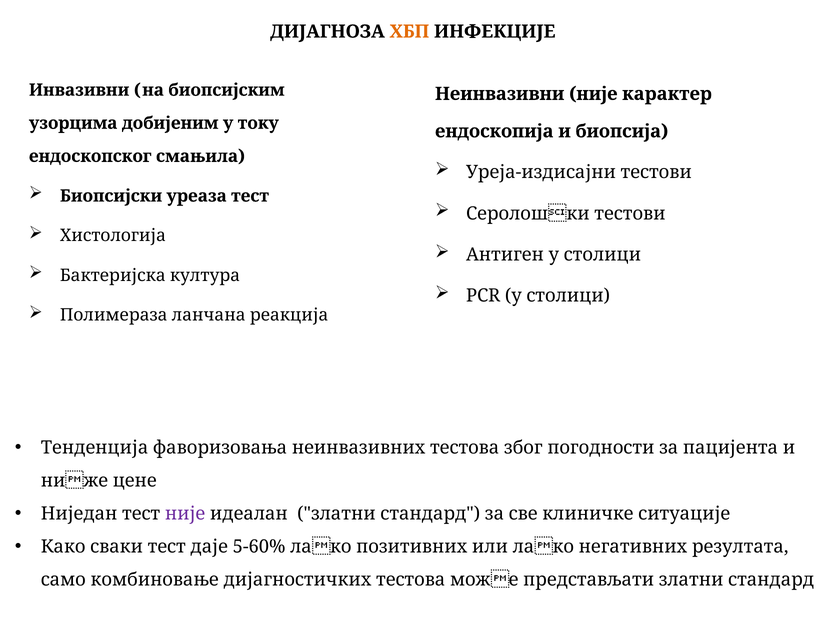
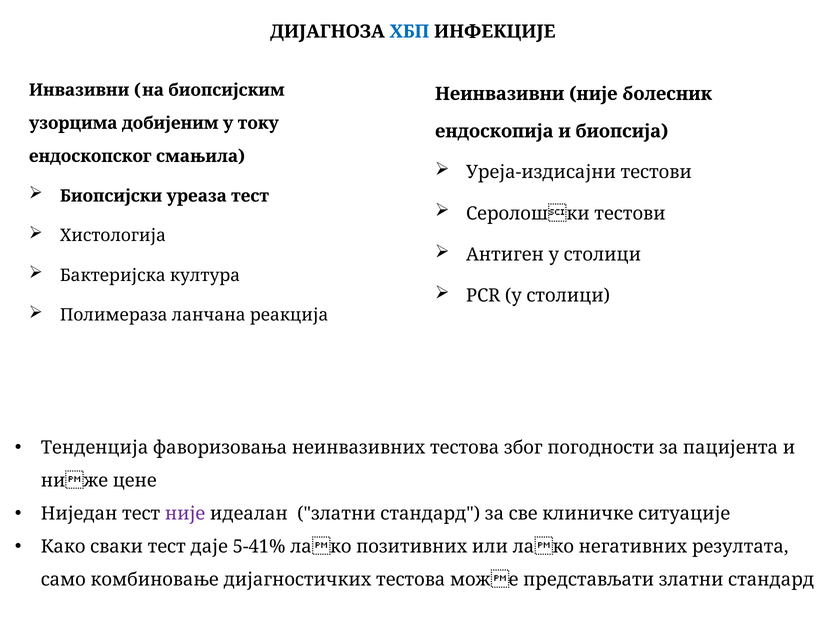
ХБП colour: orange -> blue
карактер: карактер -> болесник
5-60%: 5-60% -> 5-41%
